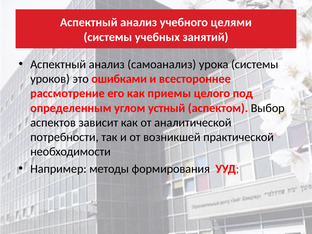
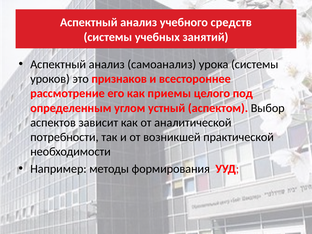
целями: целями -> средств
ошибками: ошибками -> признаков
